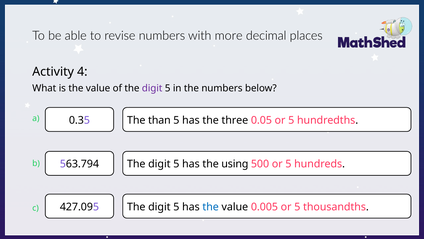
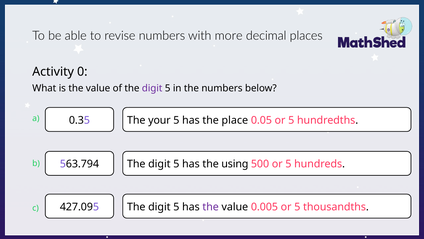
4: 4 -> 0
than: than -> your
three: three -> place
the at (211, 206) colour: blue -> purple
